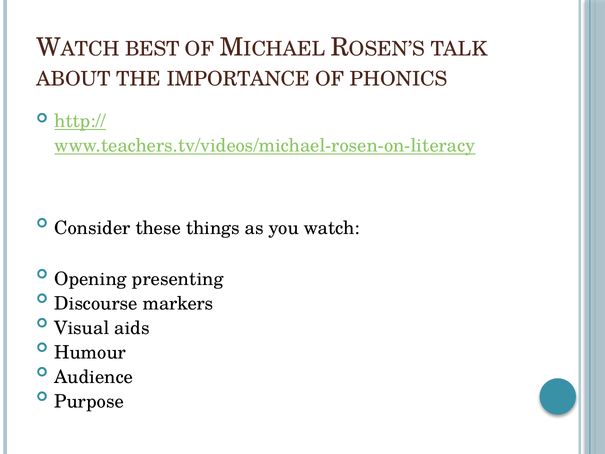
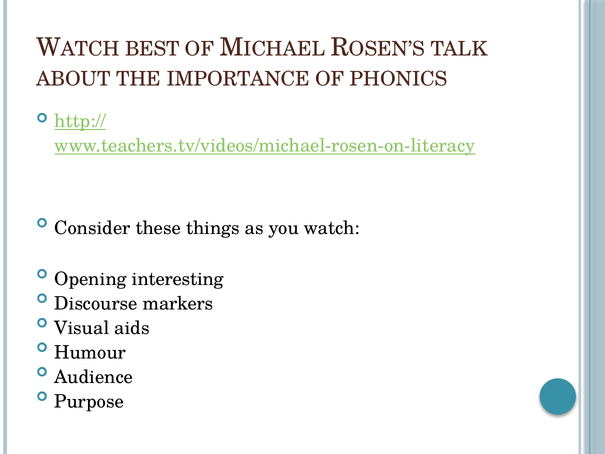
presenting: presenting -> interesting
